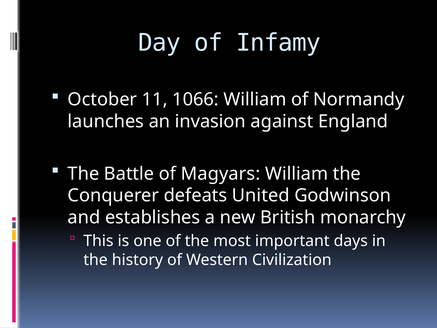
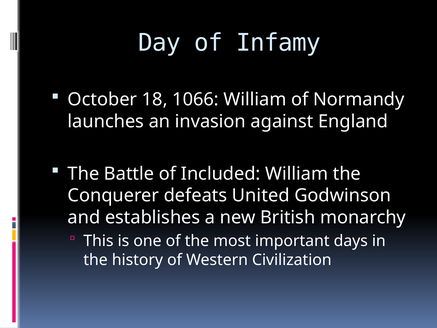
11: 11 -> 18
Magyars: Magyars -> Included
